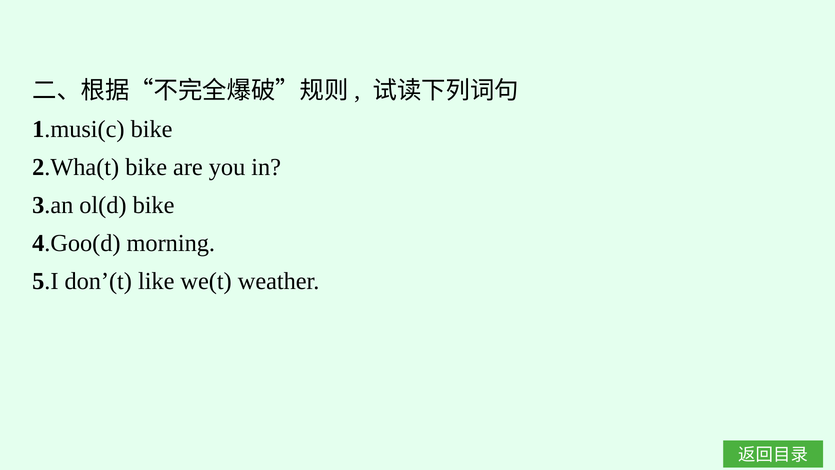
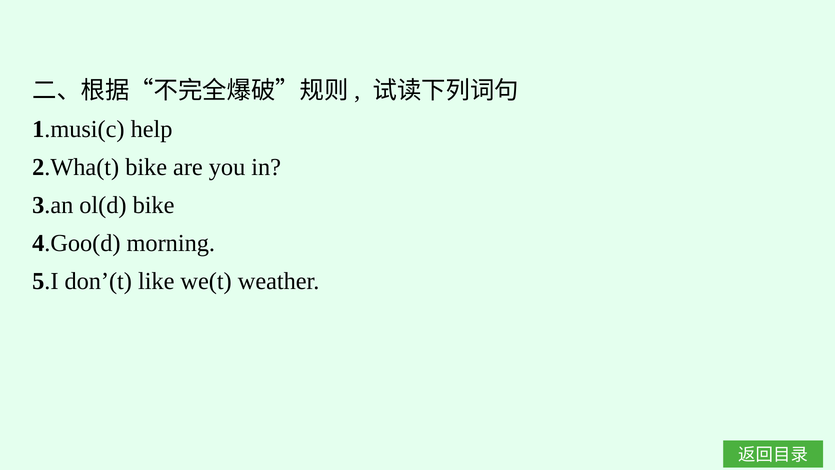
1.musi(c bike: bike -> help
